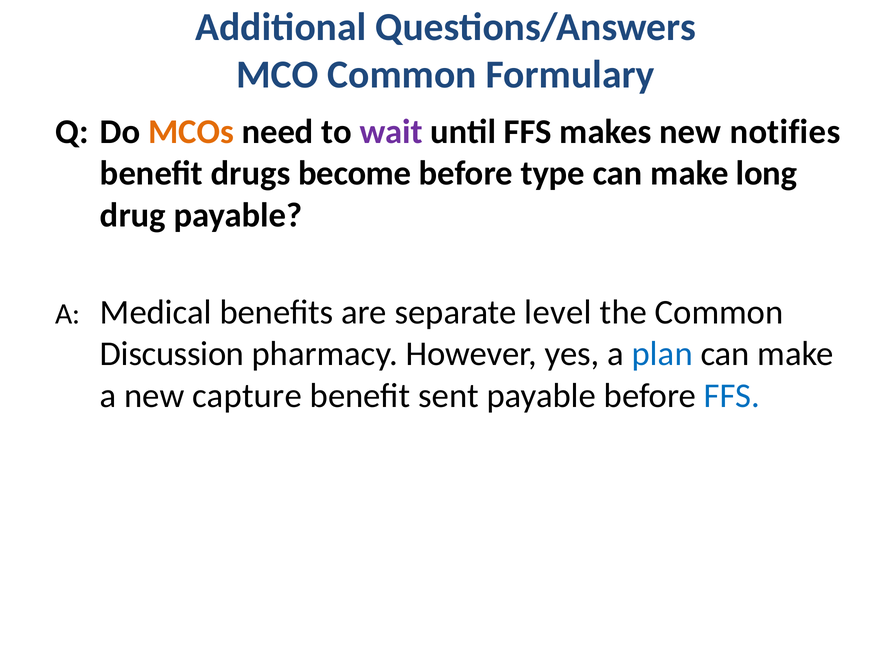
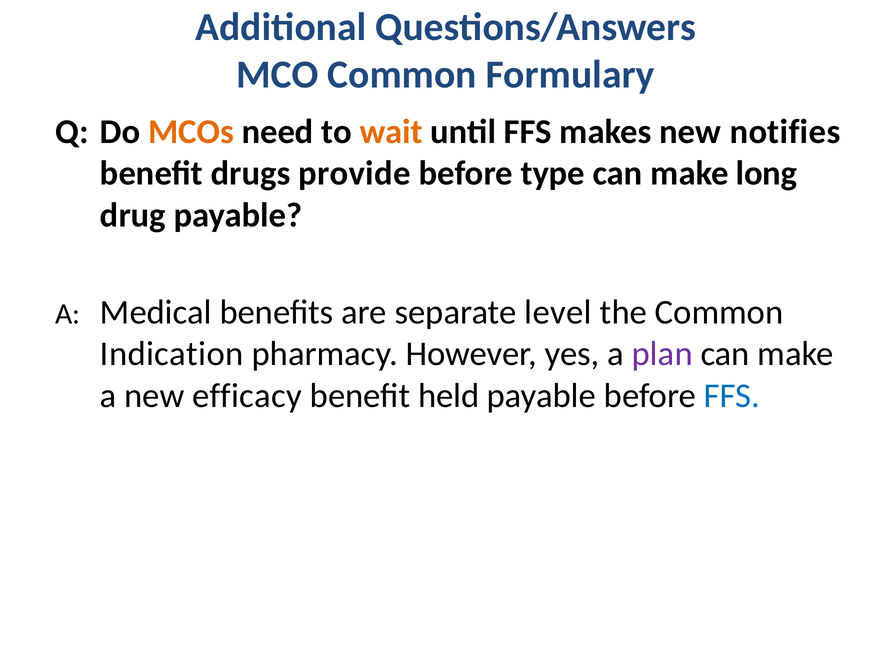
wait colour: purple -> orange
become: become -> provide
Discussion: Discussion -> Indication
plan colour: blue -> purple
capture: capture -> efficacy
sent: sent -> held
